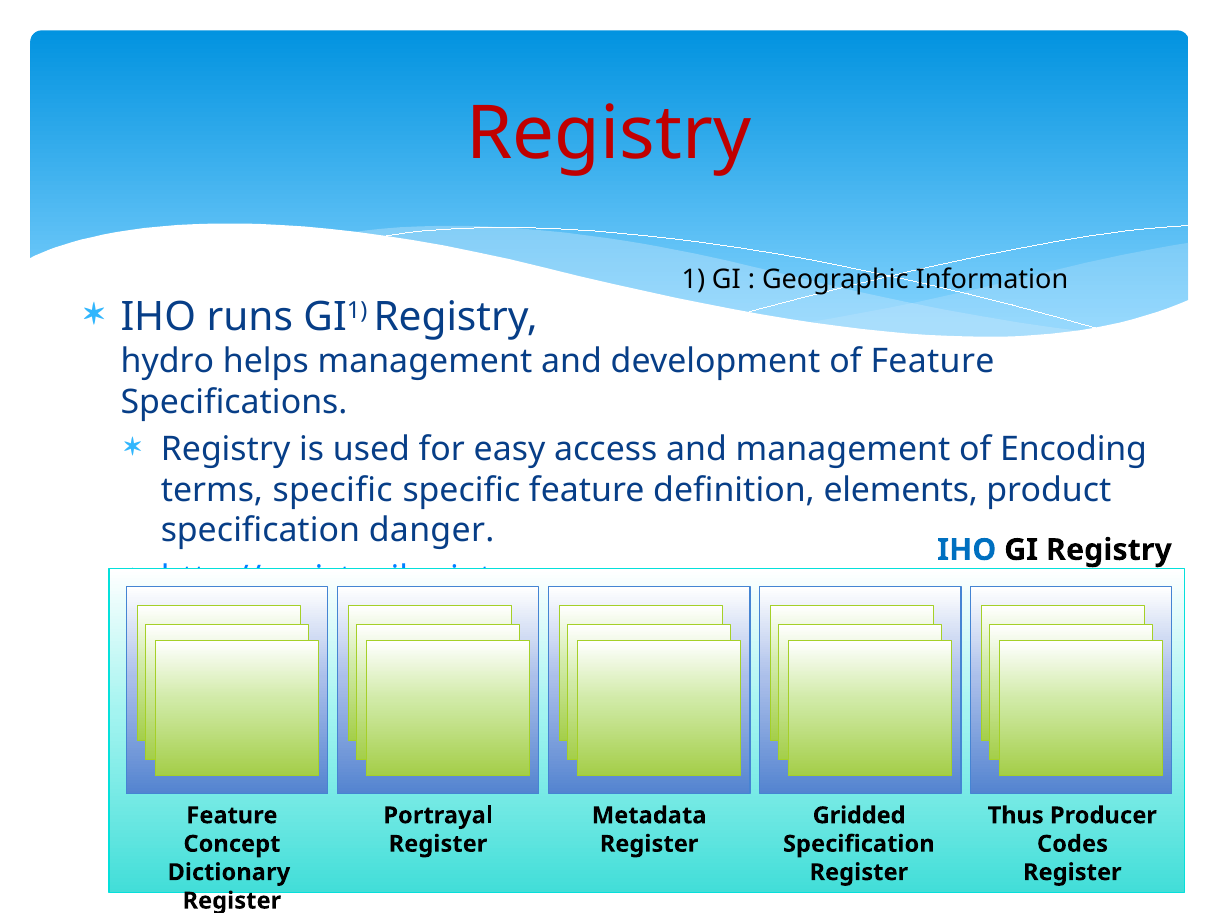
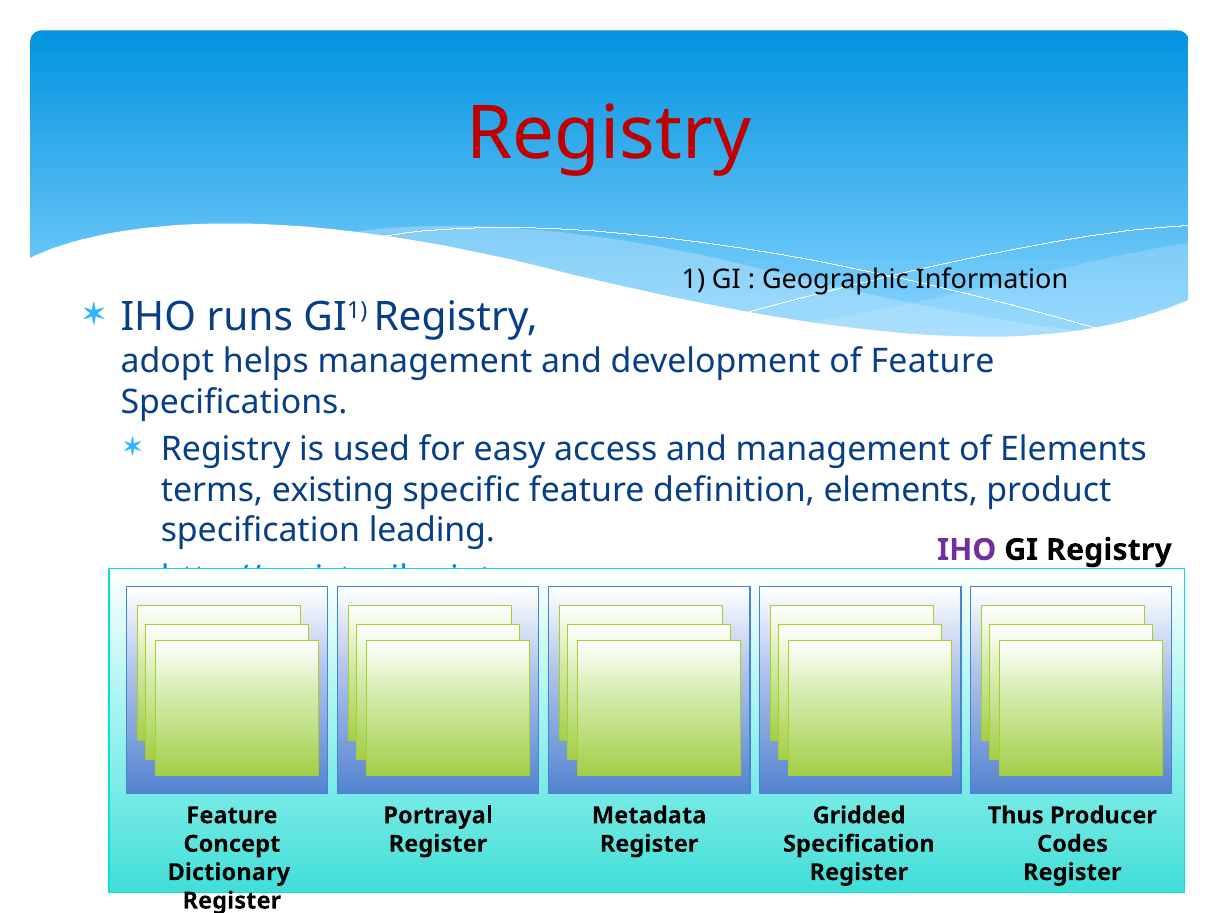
hydro: hydro -> adopt
of Encoding: Encoding -> Elements
terms specific: specific -> existing
danger: danger -> leading
IHO at (967, 550) colour: blue -> purple
